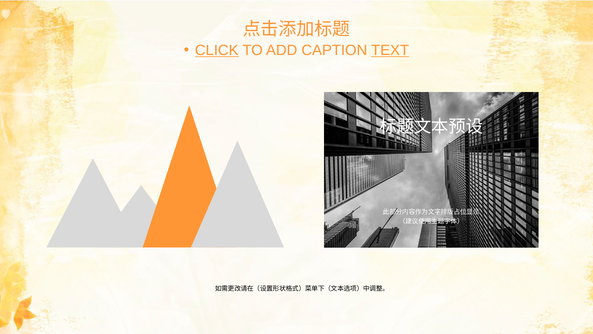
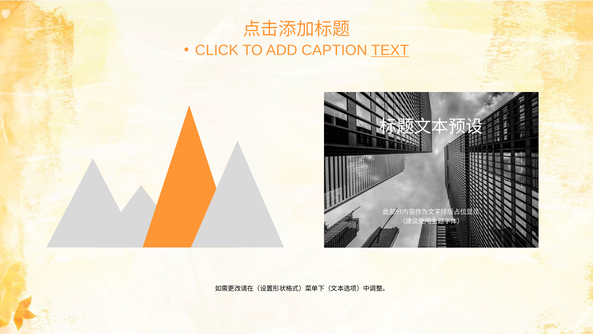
CLICK underline: present -> none
